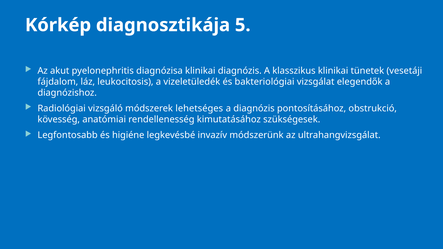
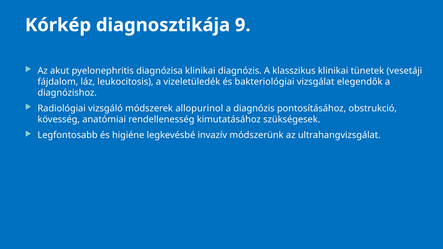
5: 5 -> 9
lehetséges: lehetséges -> allopurinol
